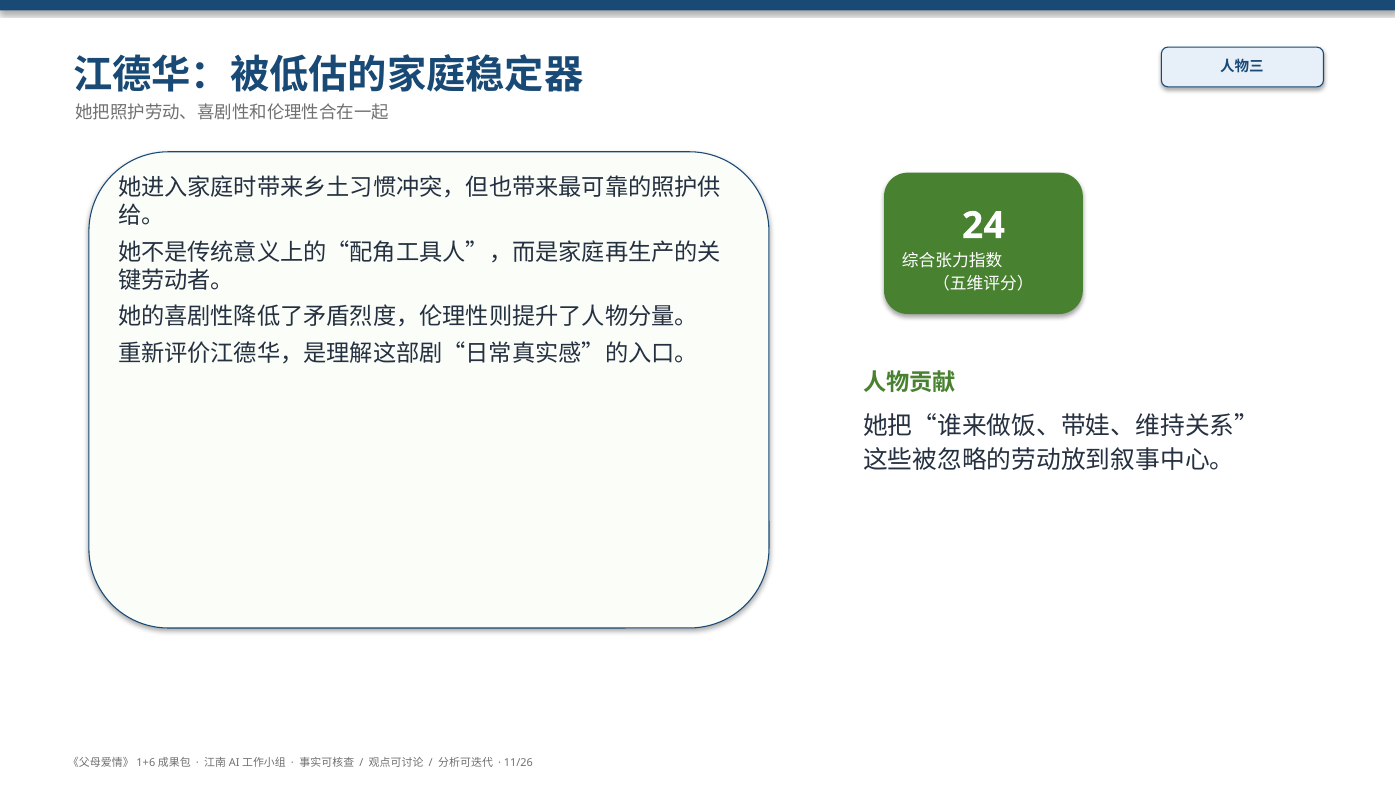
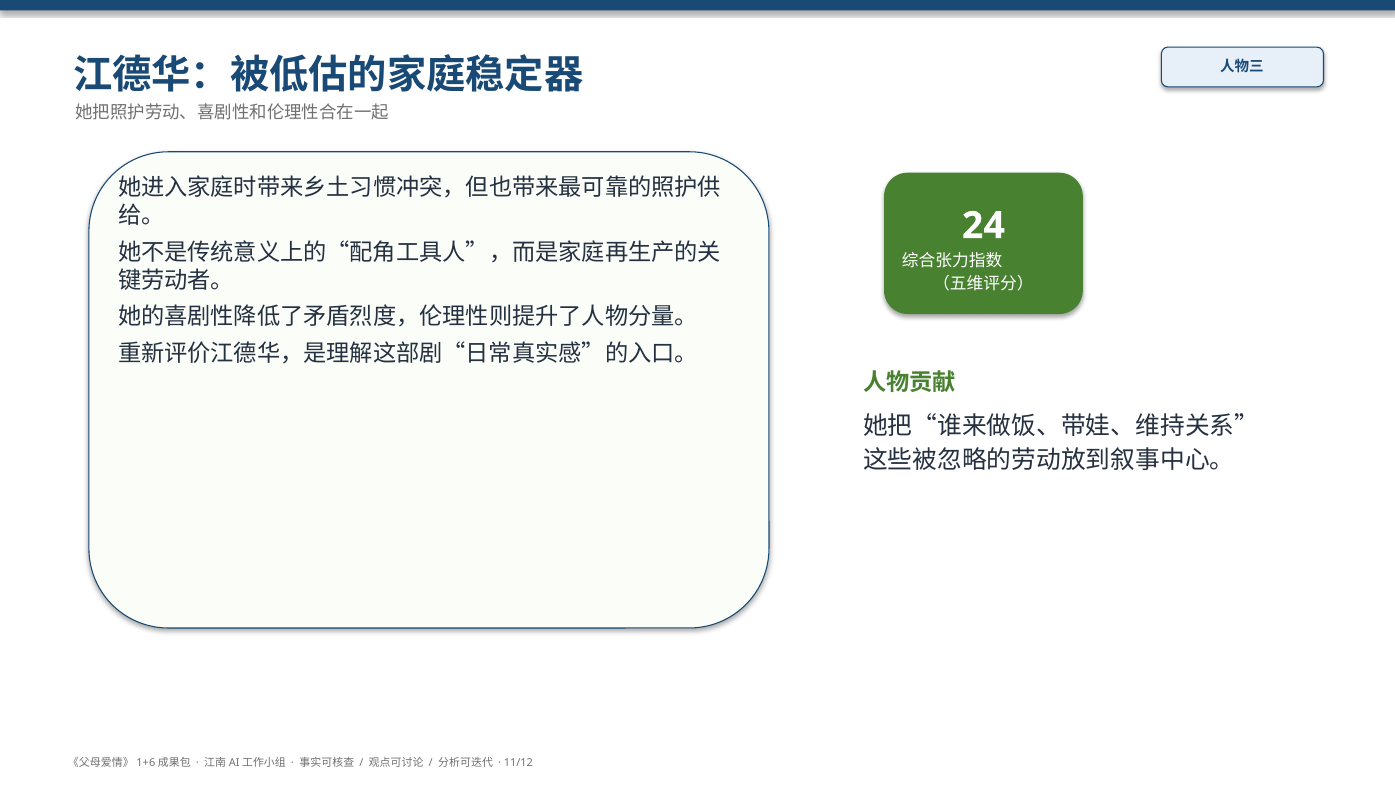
11/26: 11/26 -> 11/12
